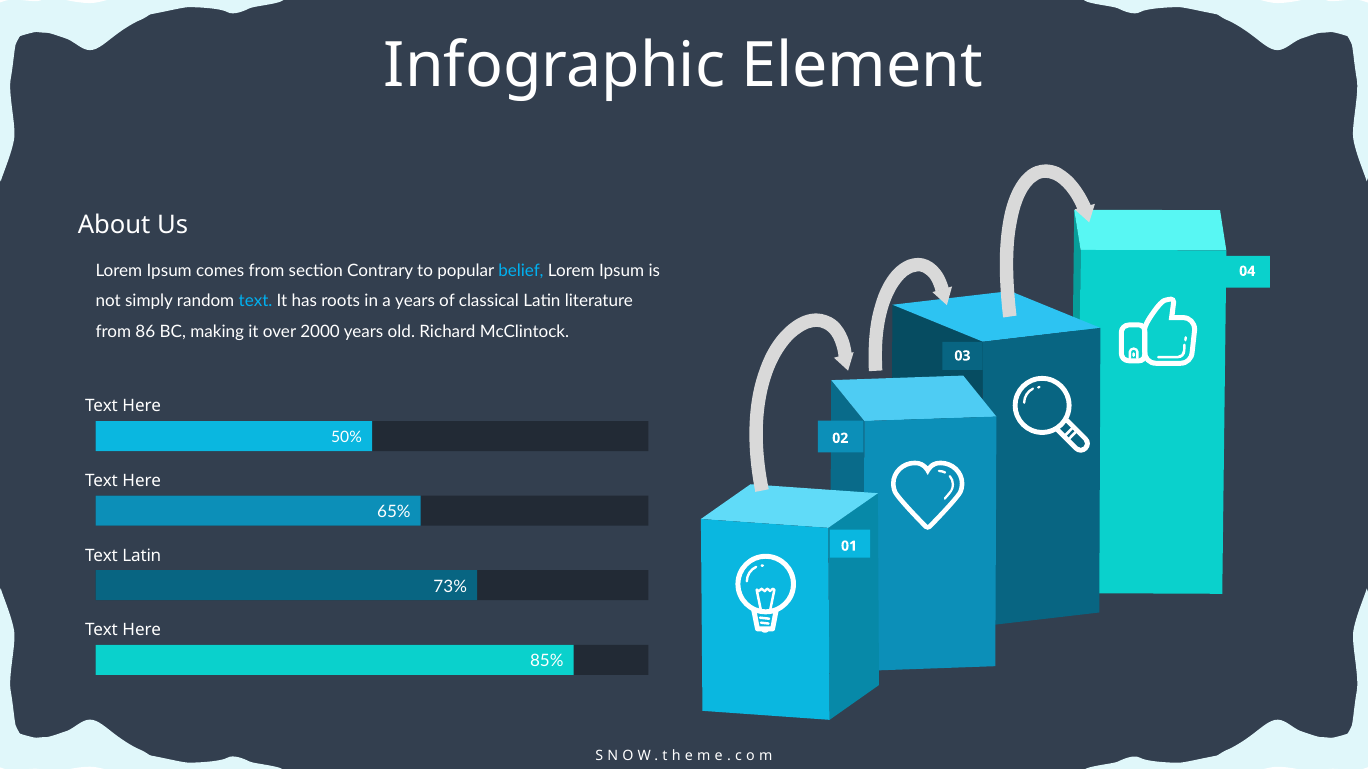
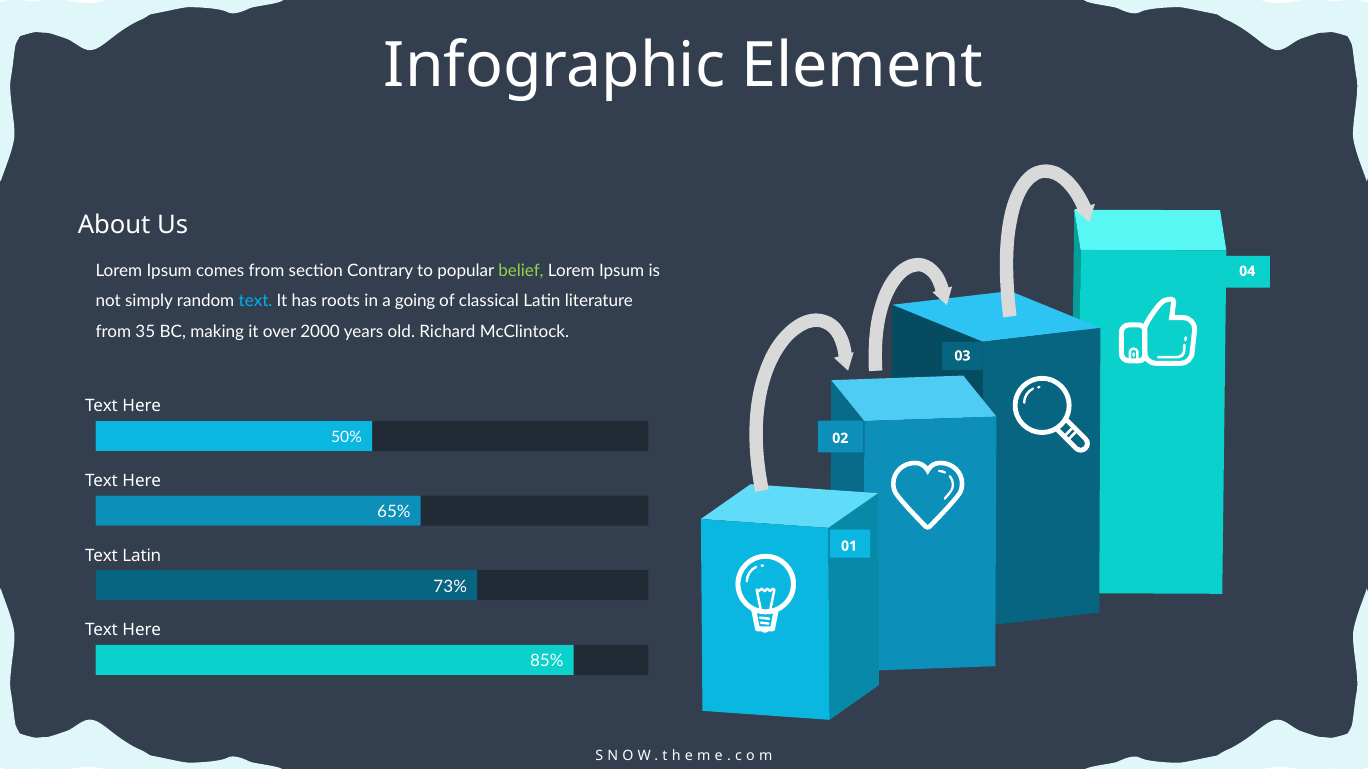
belief colour: light blue -> light green
a years: years -> going
86: 86 -> 35
